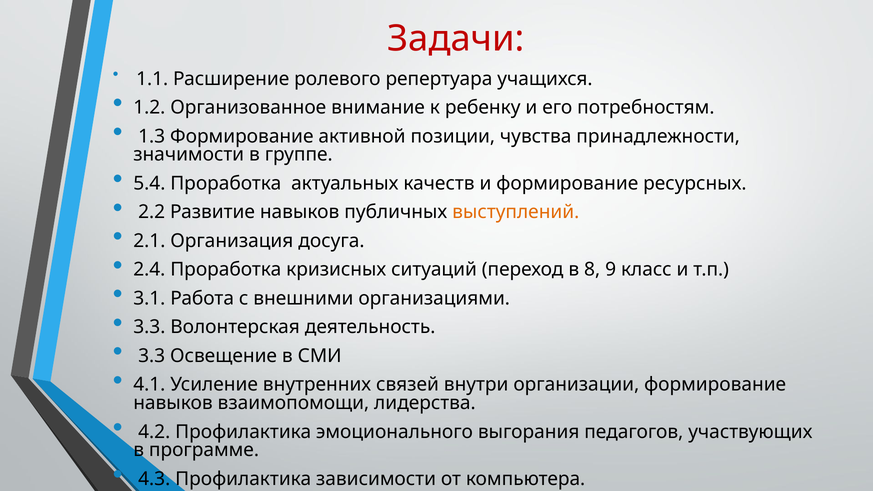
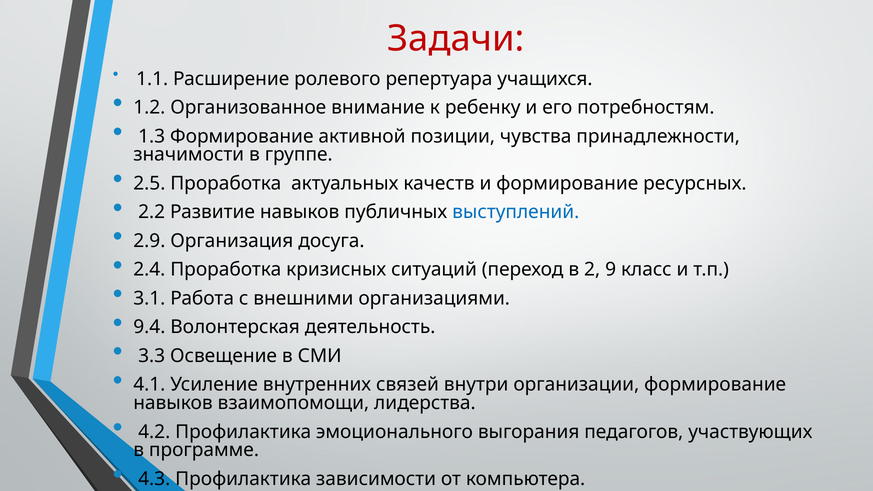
5.4: 5.4 -> 2.5
выступлений colour: orange -> blue
2.1: 2.1 -> 2.9
8: 8 -> 2
3.3 at (149, 327): 3.3 -> 9.4
